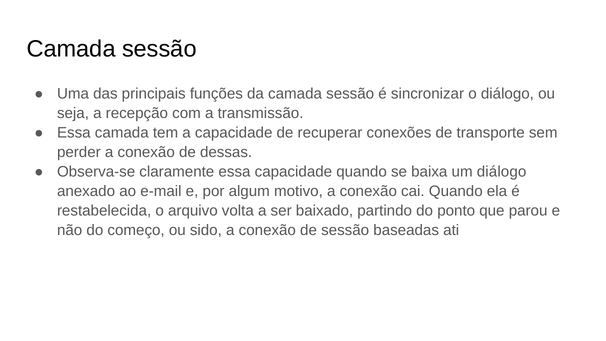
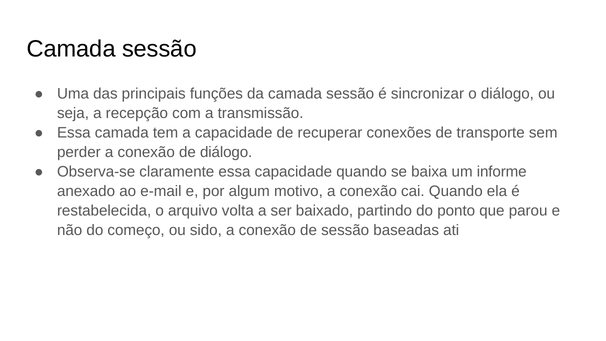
de dessas: dessas -> diálogo
um diálogo: diálogo -> informe
